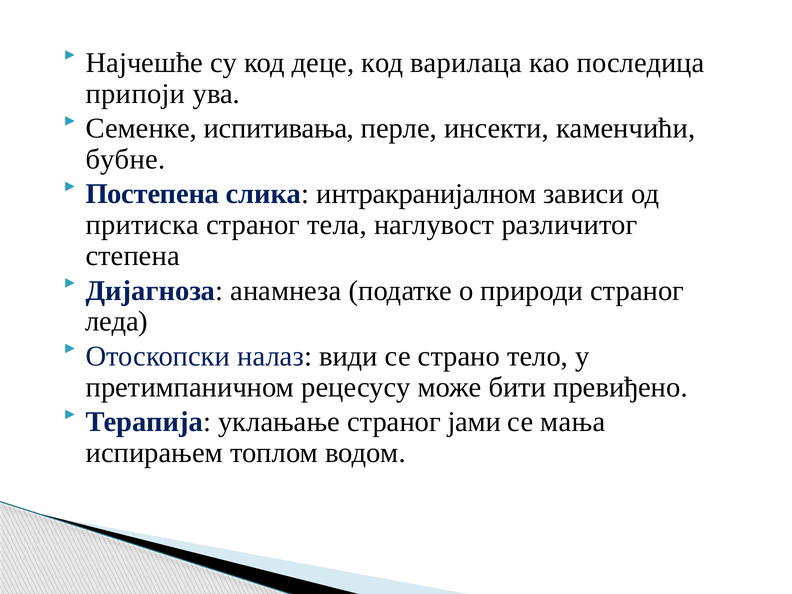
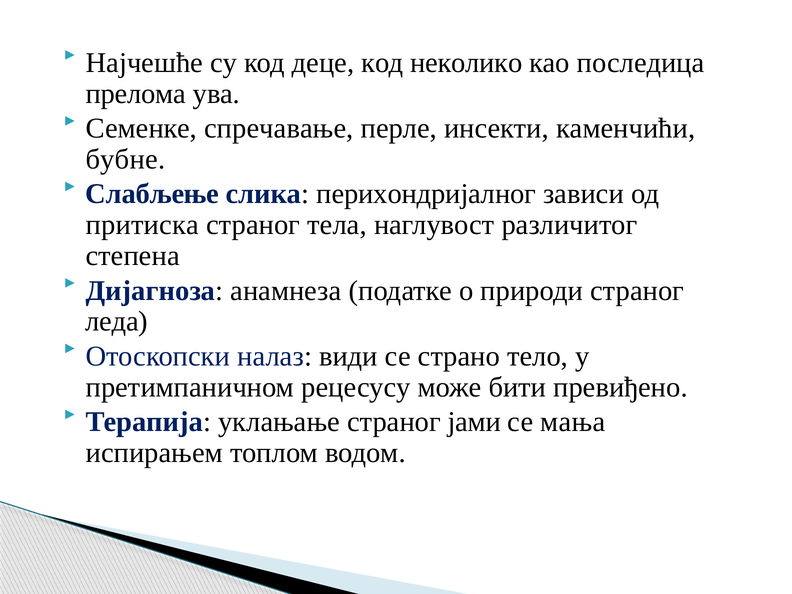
варилаца: варилаца -> неколико
припоји: припоји -> прелома
испитивања: испитивања -> спречавање
Постепена: Постепена -> Слабљење
интракранијалном: интракранијалном -> перихондријалног
